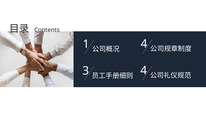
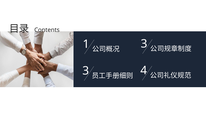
4 at (144, 44): 4 -> 3
